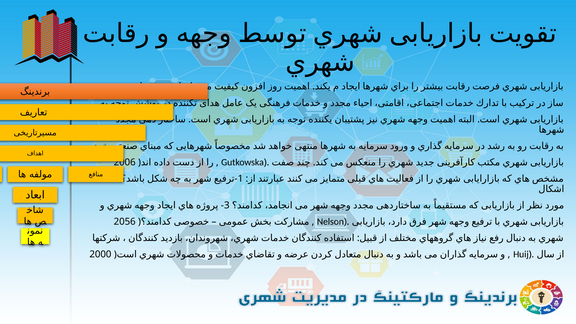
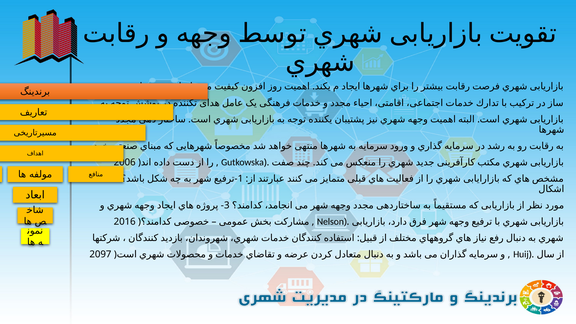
2056: 2056 -> 2016
2000: 2000 -> 2097
